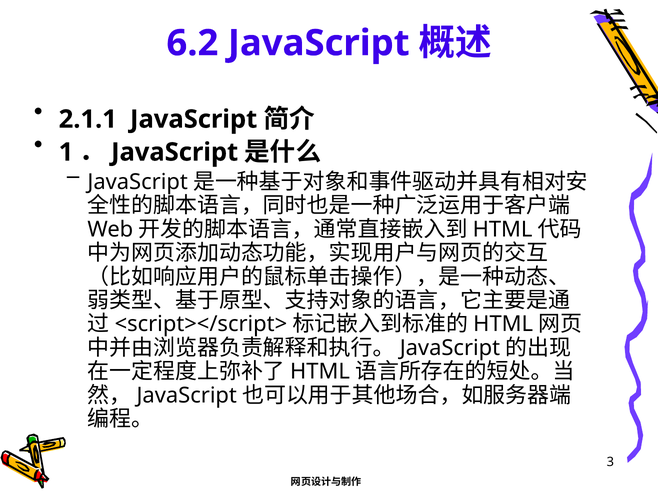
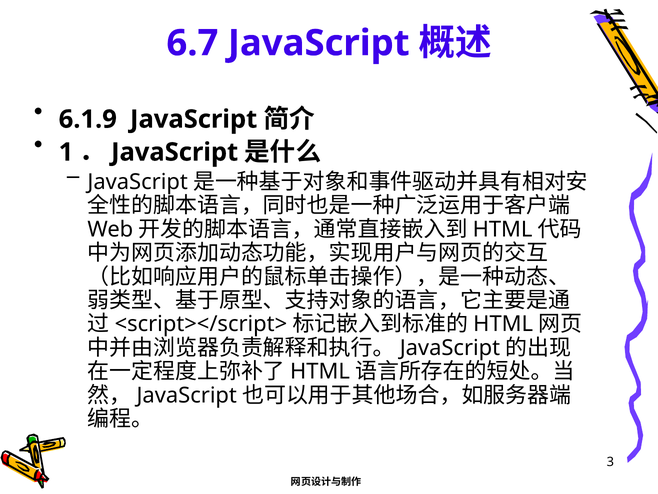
6.2: 6.2 -> 6.7
2.1.1: 2.1.1 -> 6.1.9
